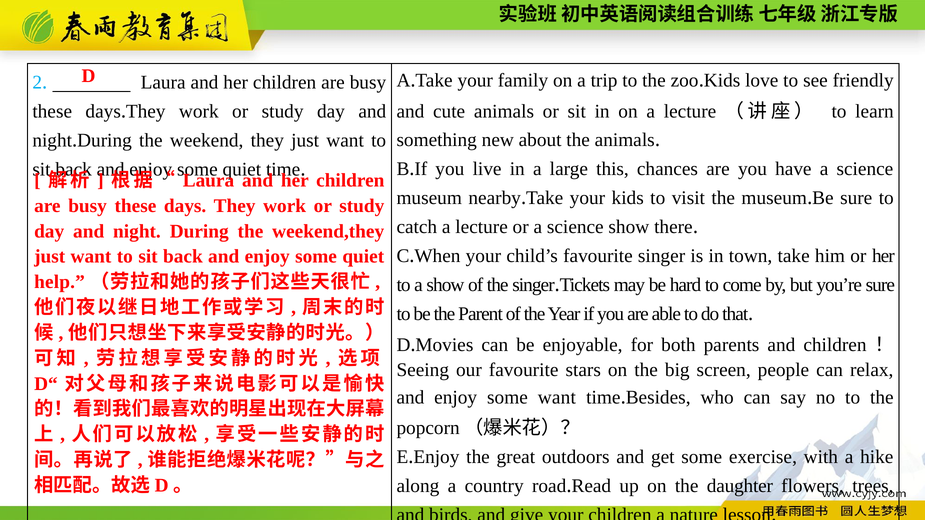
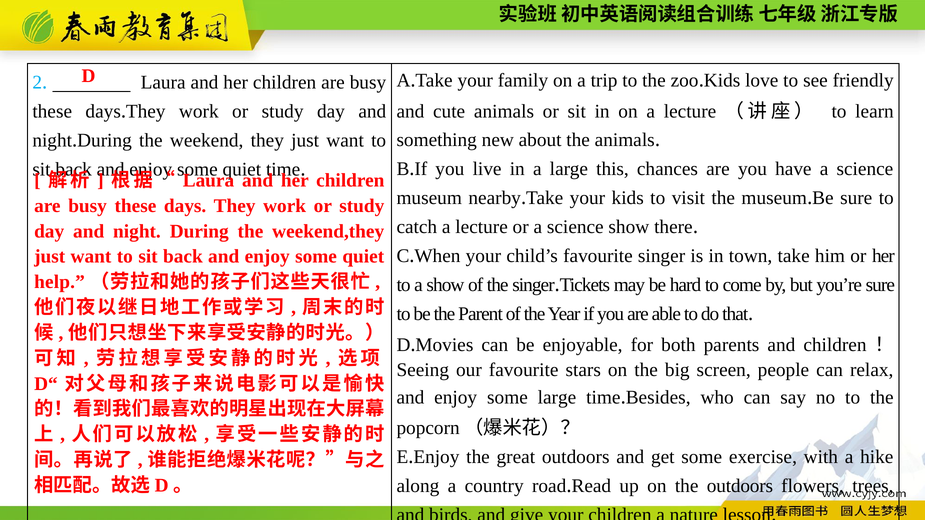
some want: want -> large
the daughter: daughter -> outdoors
